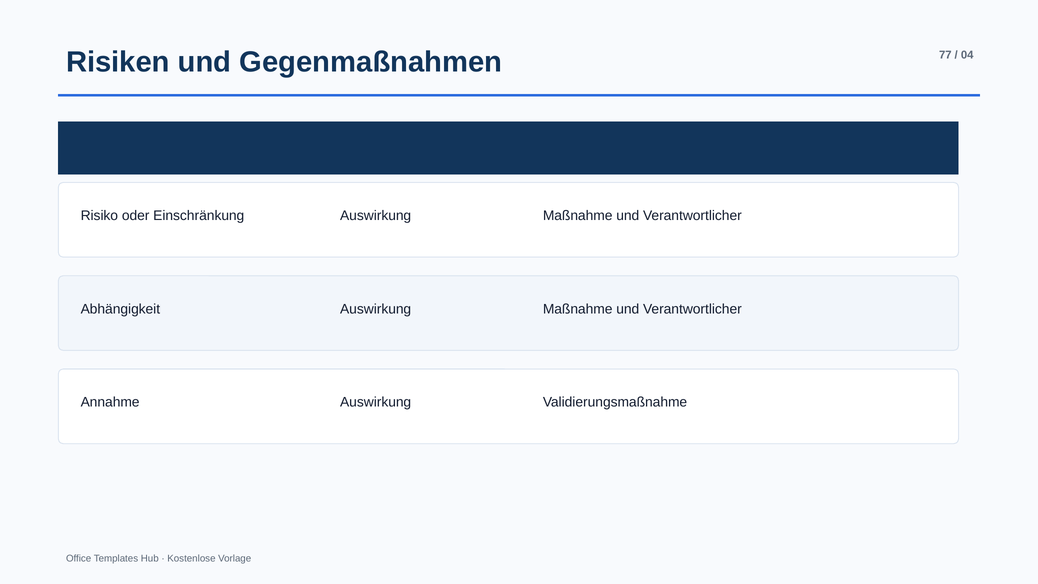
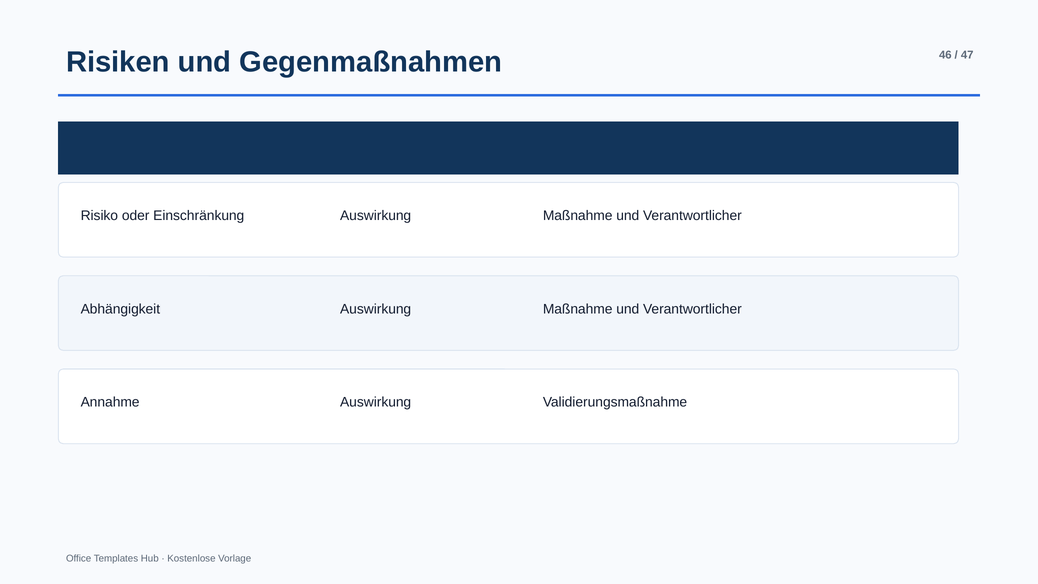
77: 77 -> 46
04: 04 -> 47
